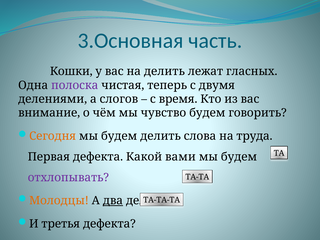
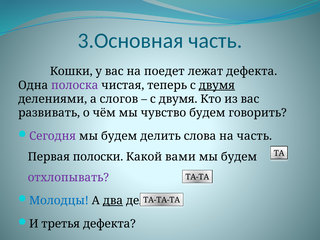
на делить: делить -> поедет
лежат гласных: гласных -> дефекта
двумя at (217, 85) underline: none -> present
время at (178, 99): время -> двумя
внимание: внимание -> развивать
Сегодня colour: orange -> purple
на труда: труда -> часть
Первая дефекта: дефекта -> полоски
Молодцы colour: orange -> blue
